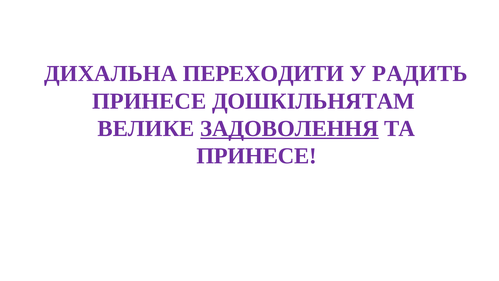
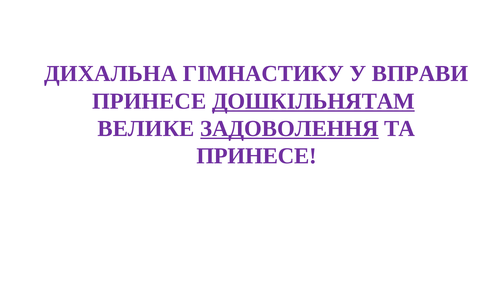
ПЕРЕХОДИТИ: ПЕРЕХОДИТИ -> ГІМНАСТИКУ
РАДИТЬ: РАДИТЬ -> ВПРАВИ
ДОШКІЛЬНЯТАМ underline: none -> present
